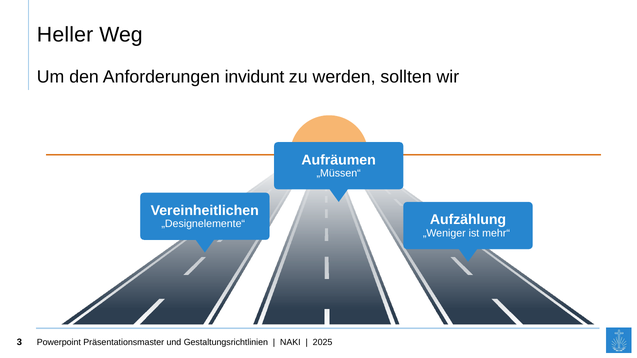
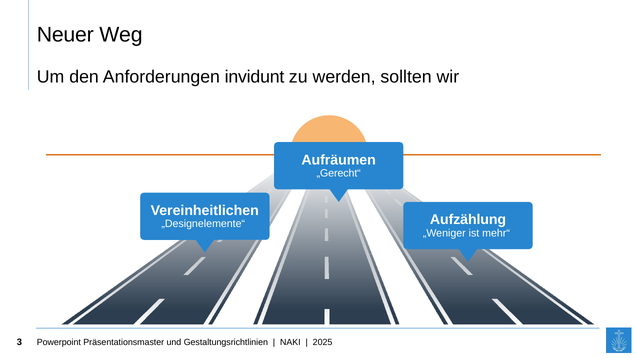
Heller: Heller -> Neuer
„Müssen“: „Müssen“ -> „Gerecht“
